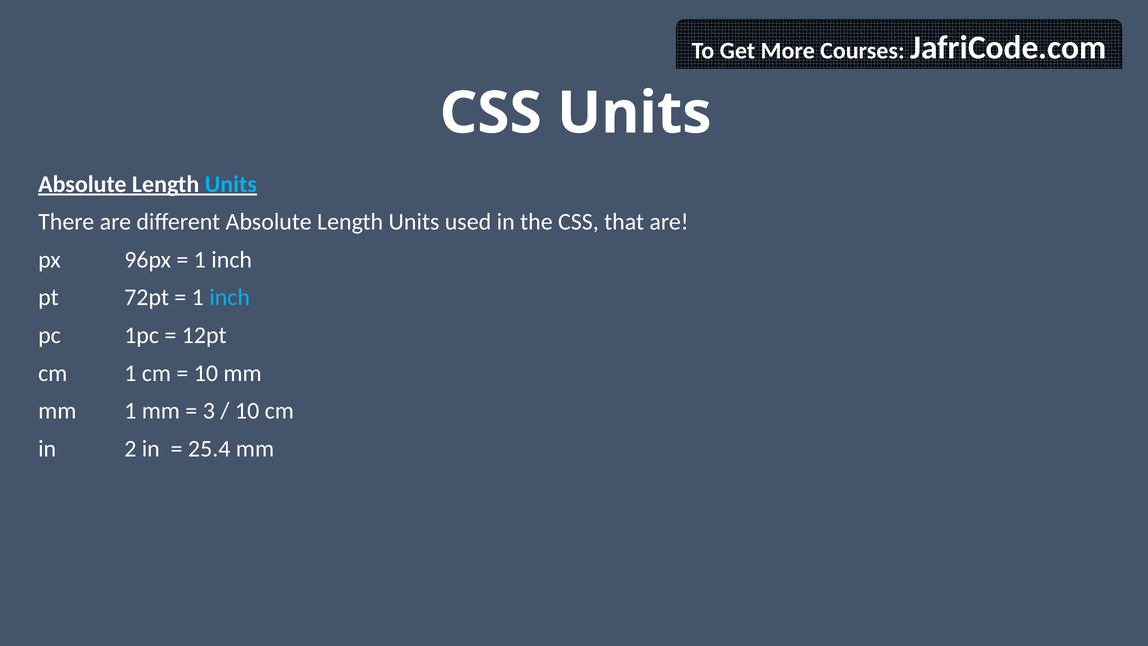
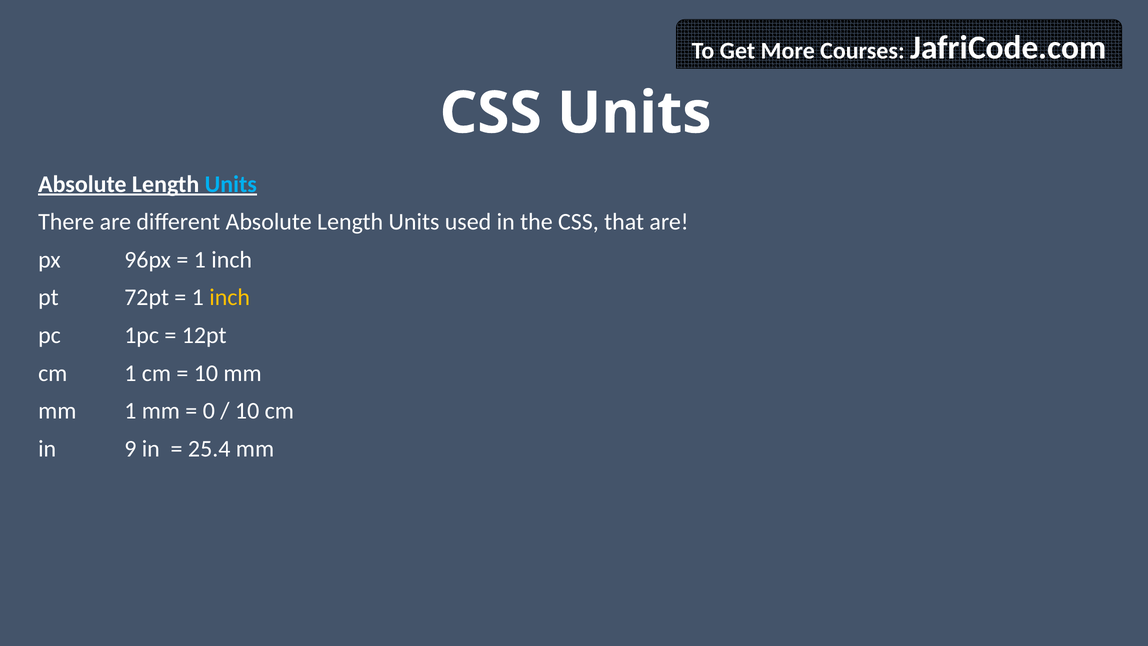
inch at (230, 297) colour: light blue -> yellow
3: 3 -> 0
2: 2 -> 9
